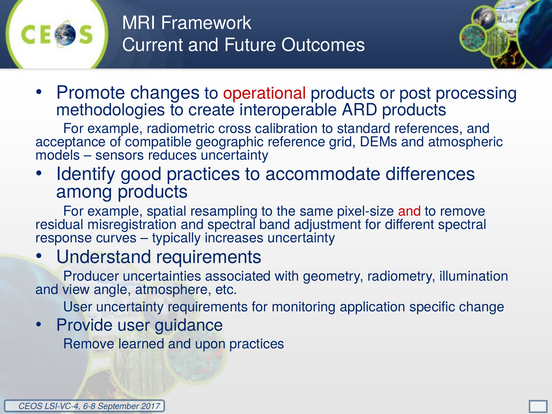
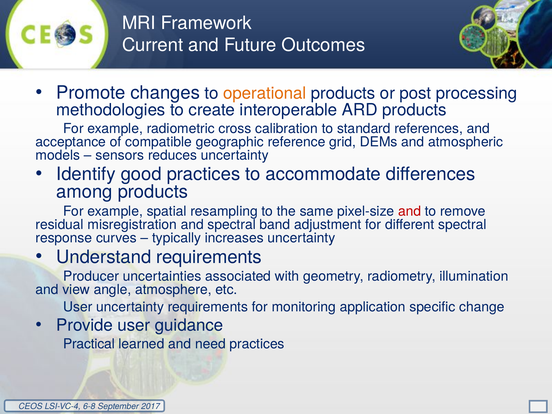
operational colour: red -> orange
Remove at (89, 344): Remove -> Practical
upon: upon -> need
